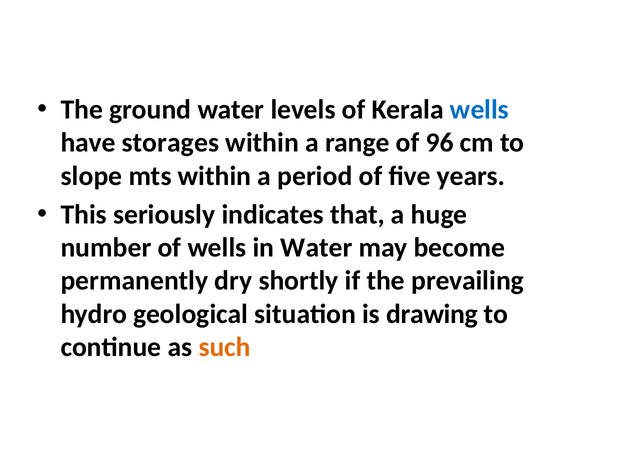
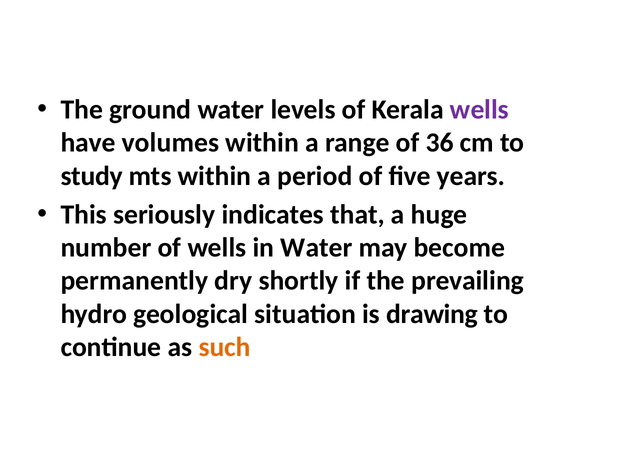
wells at (479, 110) colour: blue -> purple
storages: storages -> volumes
96: 96 -> 36
slope: slope -> study
